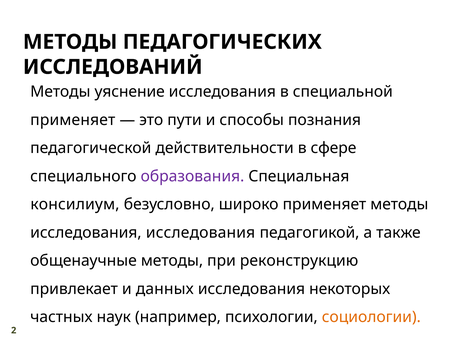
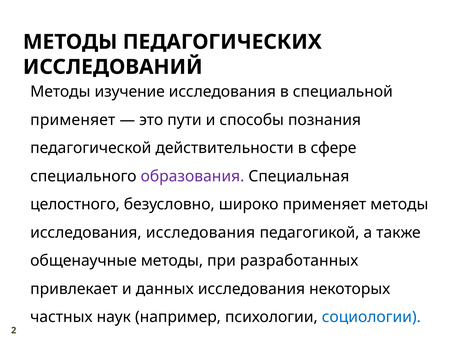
уяснение: уяснение -> изучение
консилиум: консилиум -> целостного
реконструкцию: реконструкцию -> разработанных
социологии colour: orange -> blue
